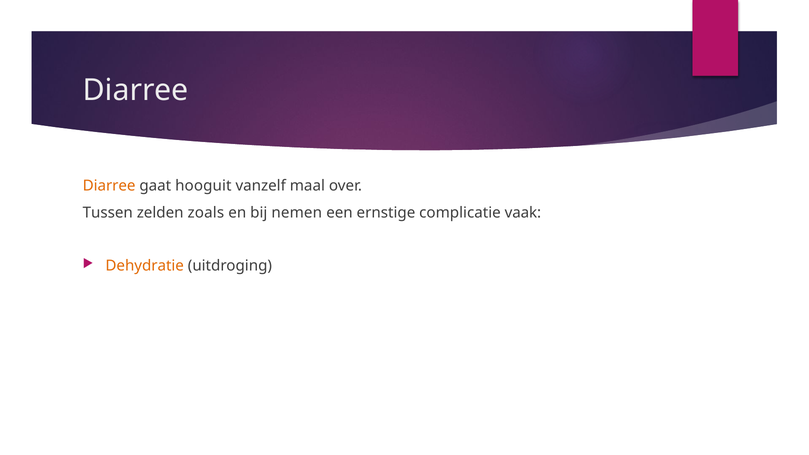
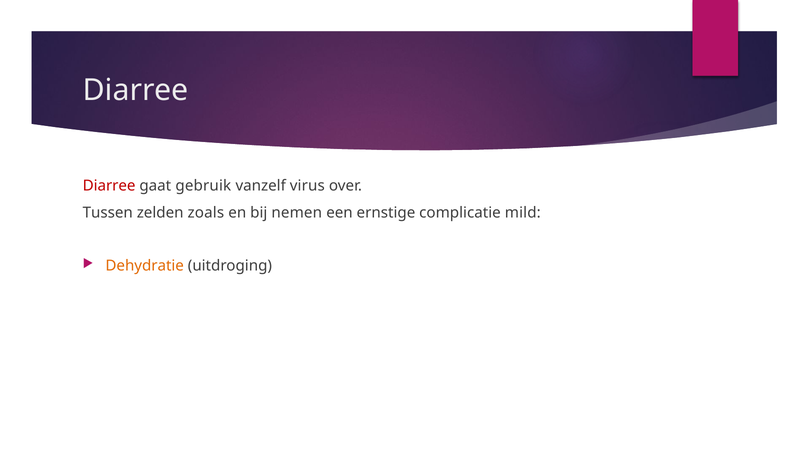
Diarree at (109, 186) colour: orange -> red
hooguit: hooguit -> gebruik
maal: maal -> virus
vaak: vaak -> mild
